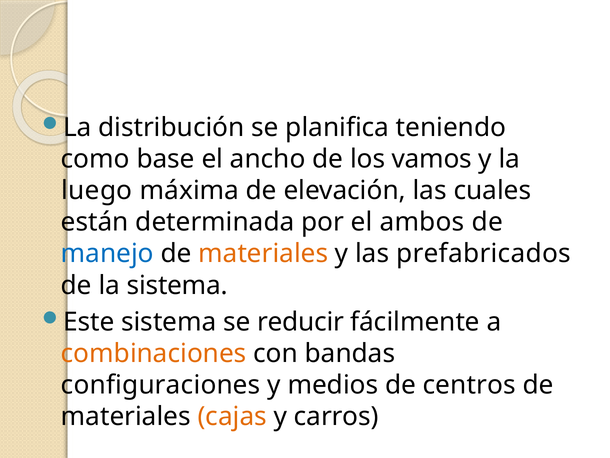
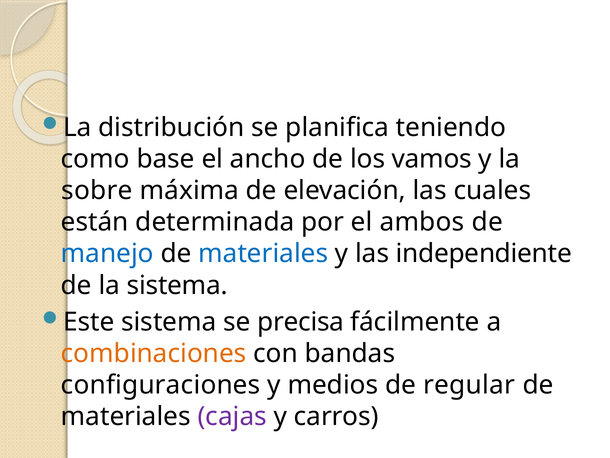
luego: luego -> sobre
materiales at (263, 253) colour: orange -> blue
prefabricados: prefabricados -> independiente
reducir: reducir -> precisa
centros: centros -> regular
cajas colour: orange -> purple
